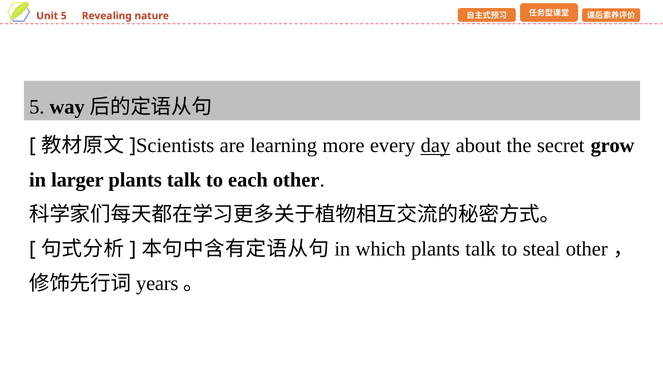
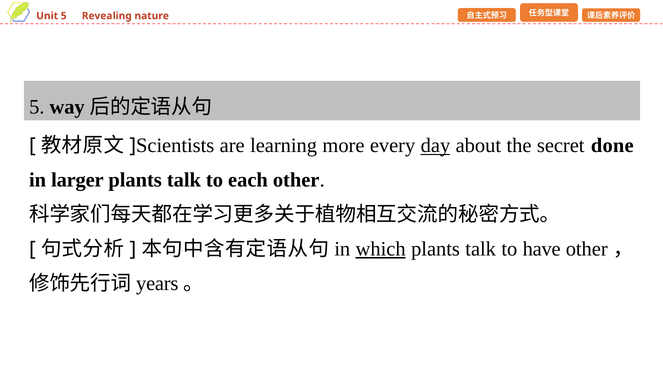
grow: grow -> done
which underline: none -> present
steal: steal -> have
